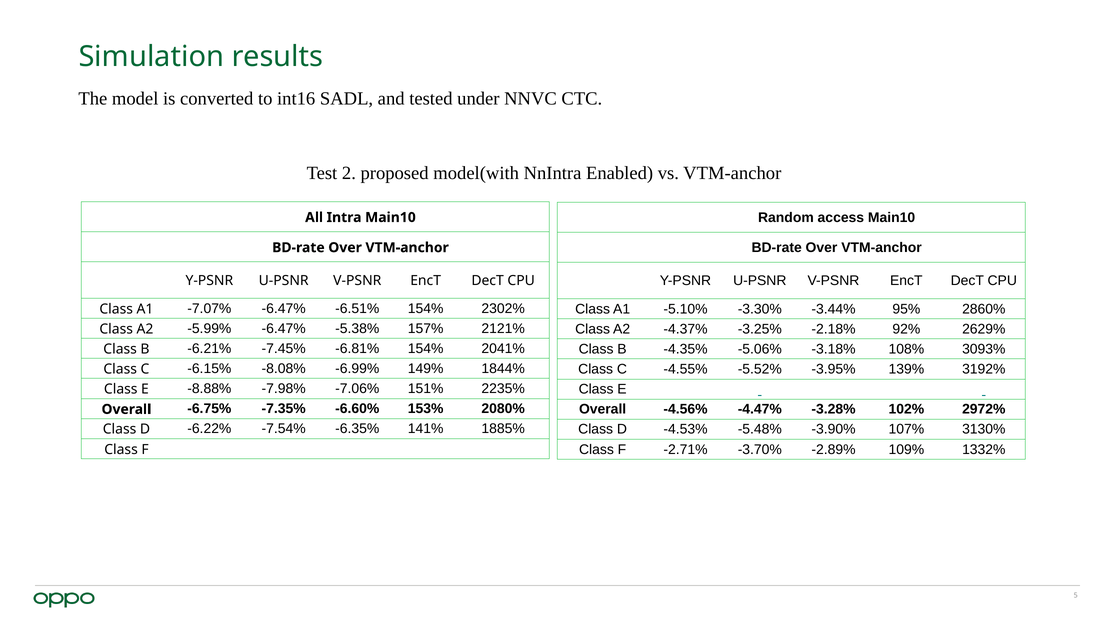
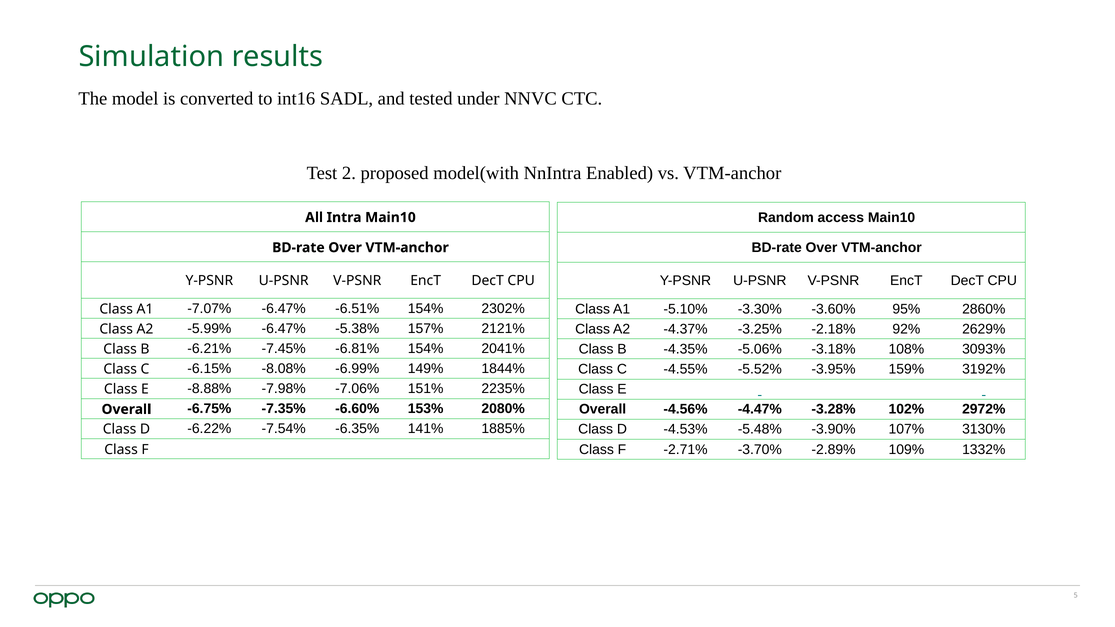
-3.44%: -3.44% -> -3.60%
139%: 139% -> 159%
